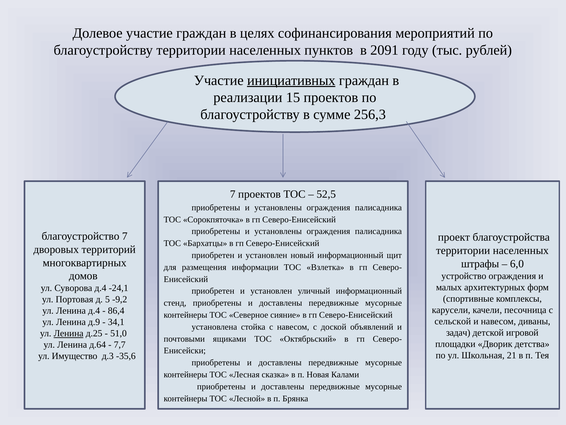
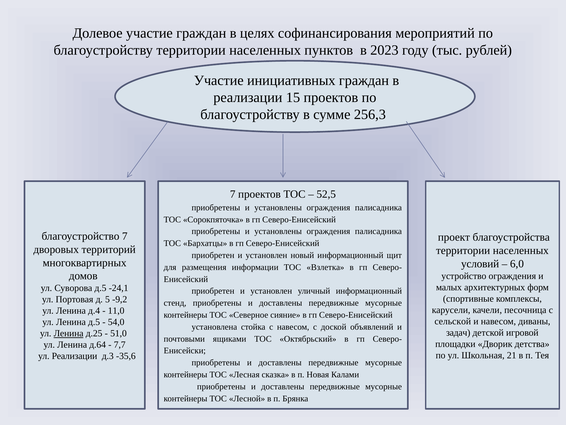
2091: 2091 -> 2023
инициативных underline: present -> none
штрафы: штрафы -> условий
Суворова д.4: д.4 -> д.5
86,4: 86,4 -> 11,0
Ленина д.9: д.9 -> д.5
34,1: 34,1 -> 54,0
ул Имущество: Имущество -> Реализации
